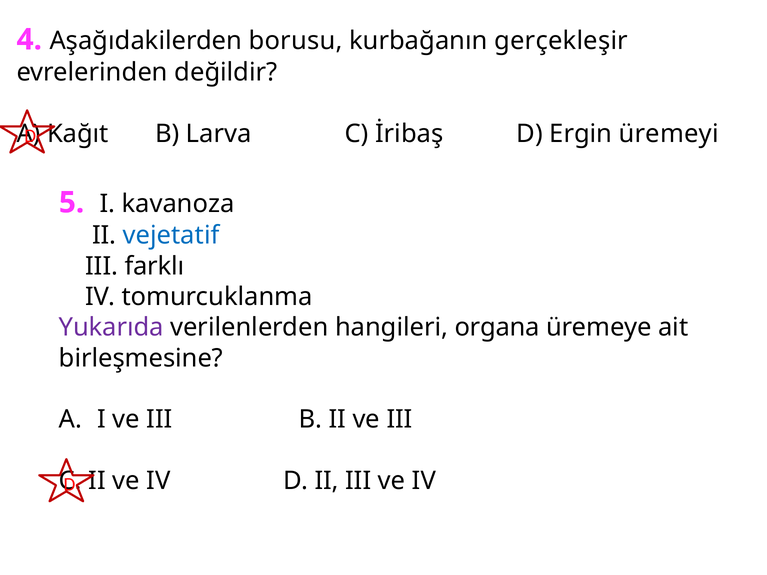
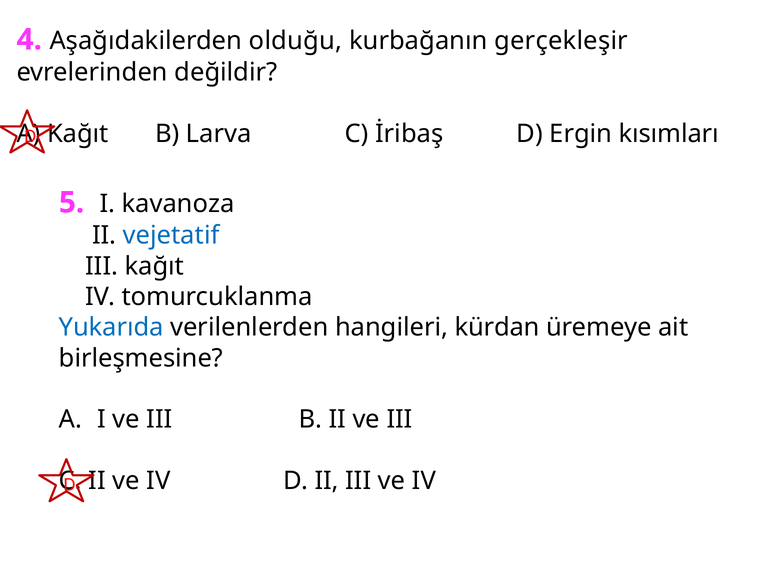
borusu: borusu -> olduğu
üremeyi: üremeyi -> kısımları
III farklı: farklı -> kağıt
Yukarıda colour: purple -> blue
organa: organa -> kürdan
